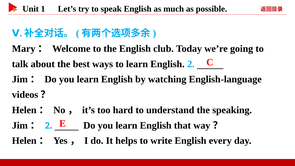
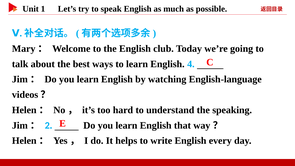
English 2: 2 -> 4
